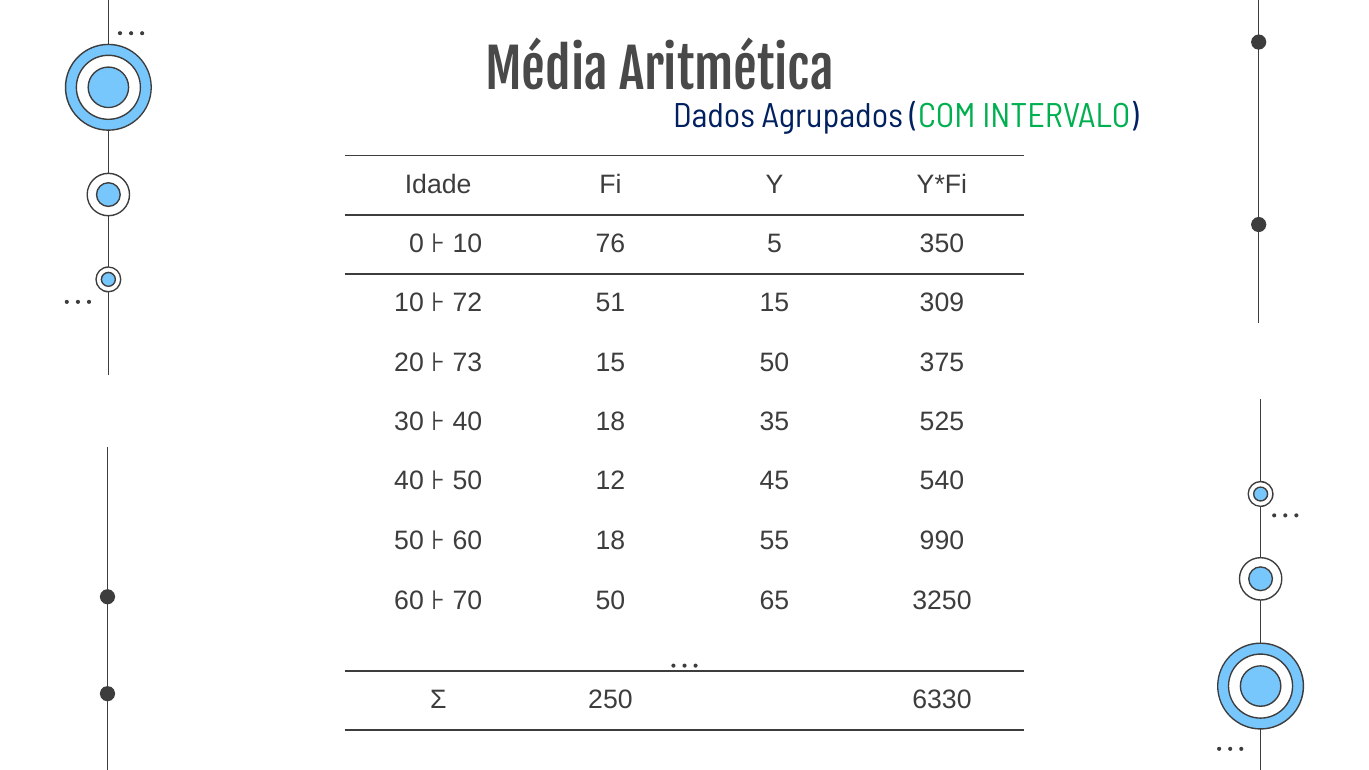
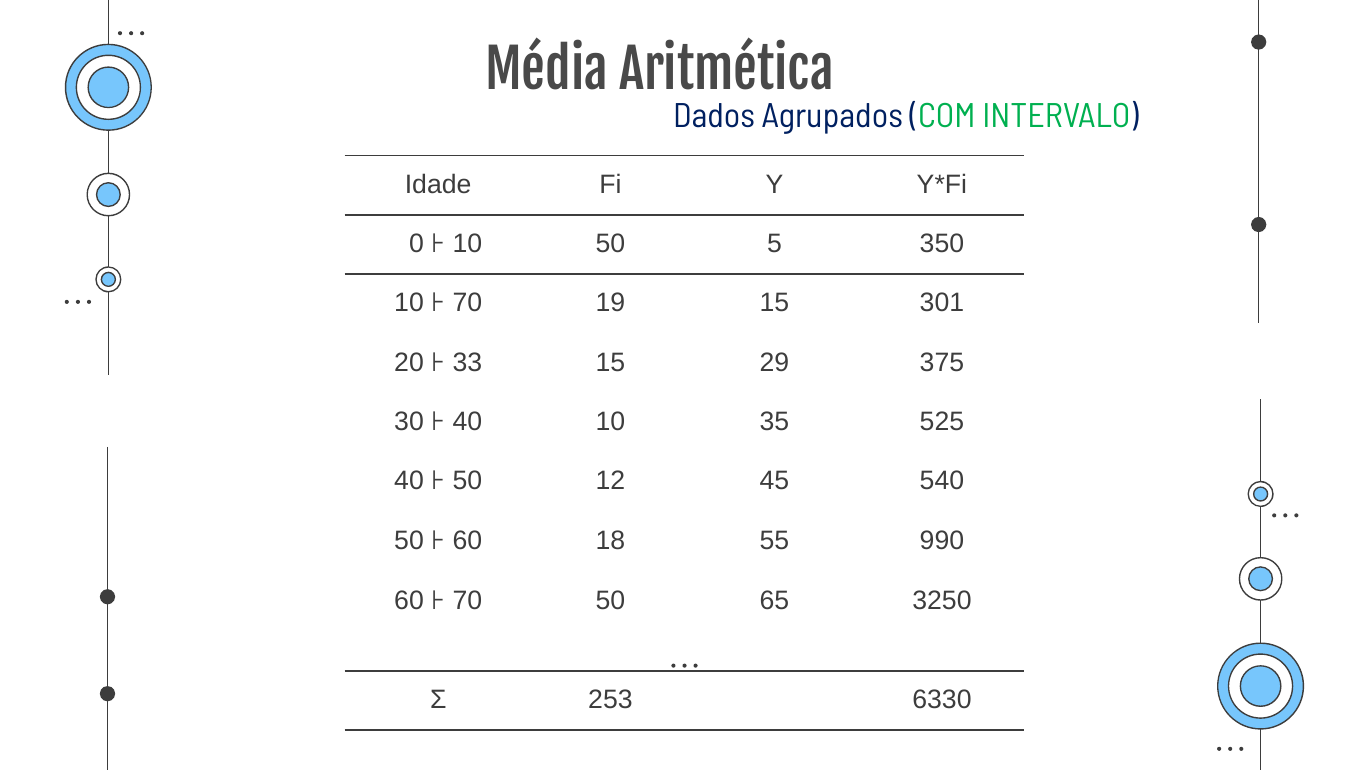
76 at (610, 244): 76 -> 50
10 72: 72 -> 70
51: 51 -> 19
309: 309 -> 301
73: 73 -> 33
15 50: 50 -> 29
18 at (610, 422): 18 -> 10
250: 250 -> 253
